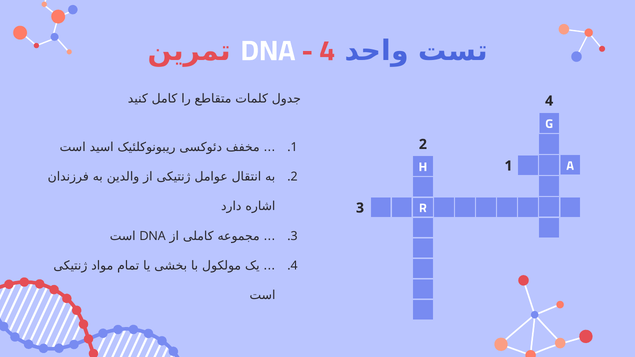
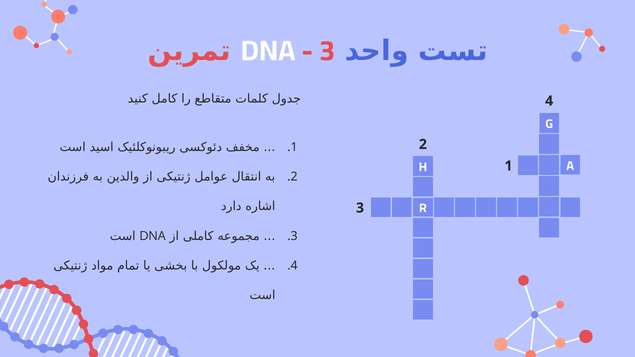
4 at (327, 51): 4 -> 3
